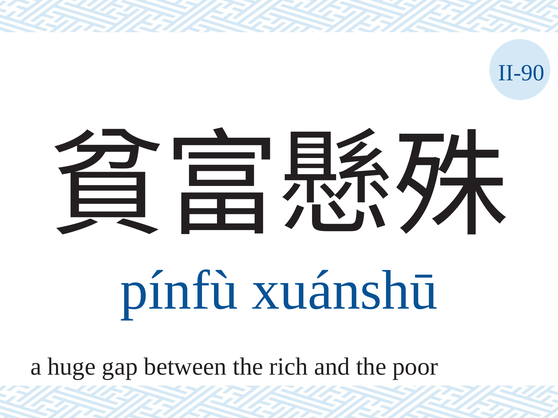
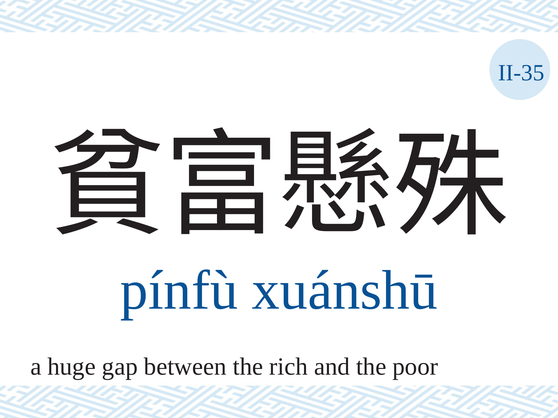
II-90: II-90 -> II-35
